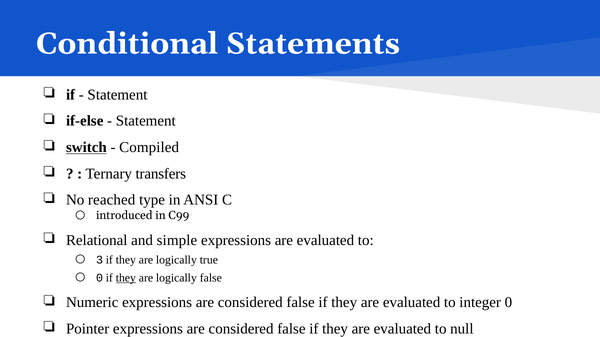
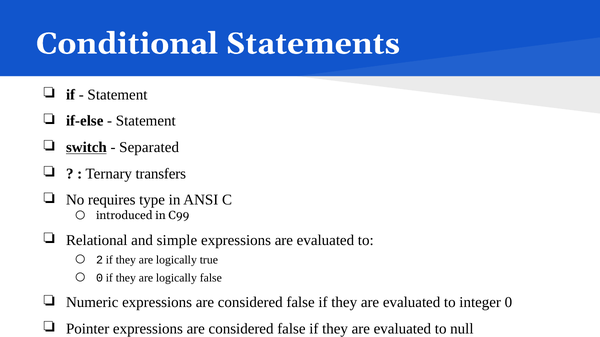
Compiled: Compiled -> Separated
reached: reached -> requires
3: 3 -> 2
they at (126, 278) underline: present -> none
